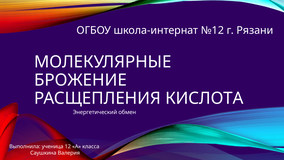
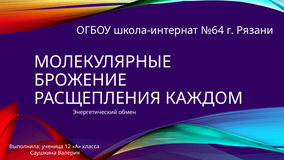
№12: №12 -> №64
КИСЛОТА: КИСЛОТА -> КАЖДОМ
